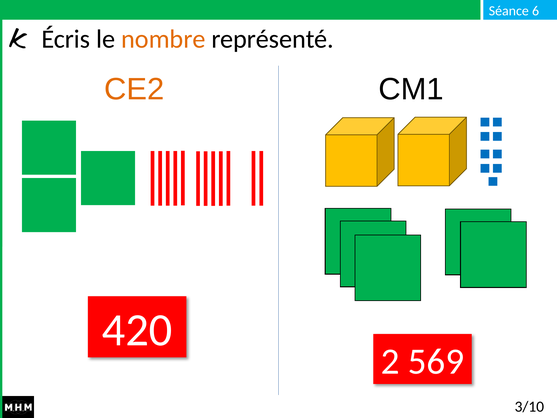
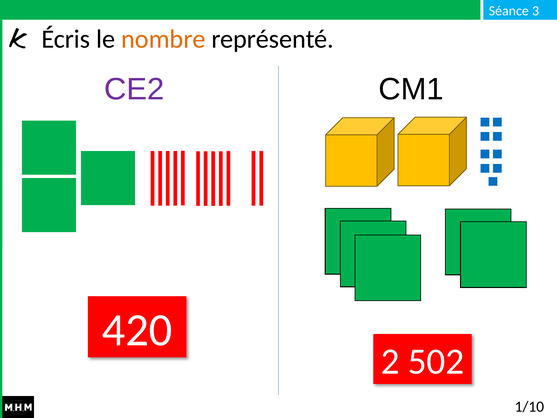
6: 6 -> 3
CE2 colour: orange -> purple
569: 569 -> 502
3/10: 3/10 -> 1/10
